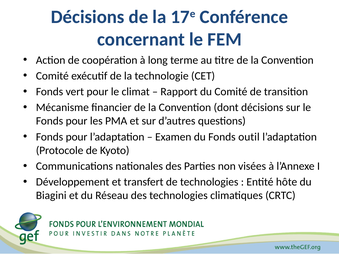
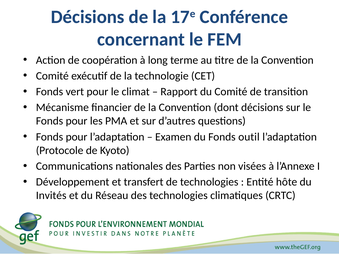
Biagini: Biagini -> Invités
